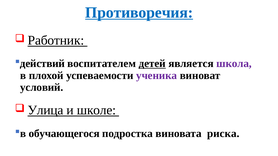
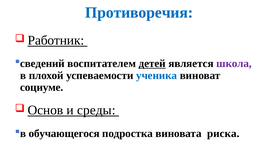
Противоречия underline: present -> none
действий: действий -> сведений
ученика colour: purple -> blue
условий: условий -> социуме
Улица: Улица -> Основ
школе: школе -> среды
